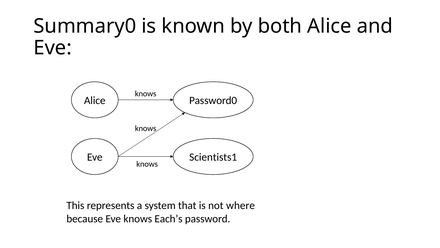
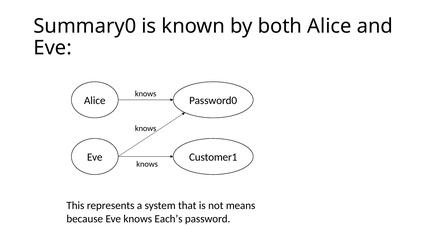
Scientists1: Scientists1 -> Customer1
where: where -> means
